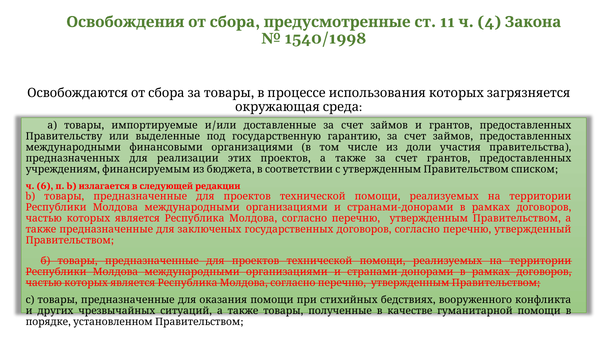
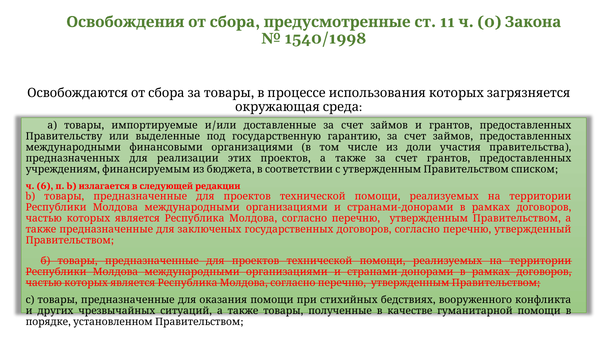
4: 4 -> 0
